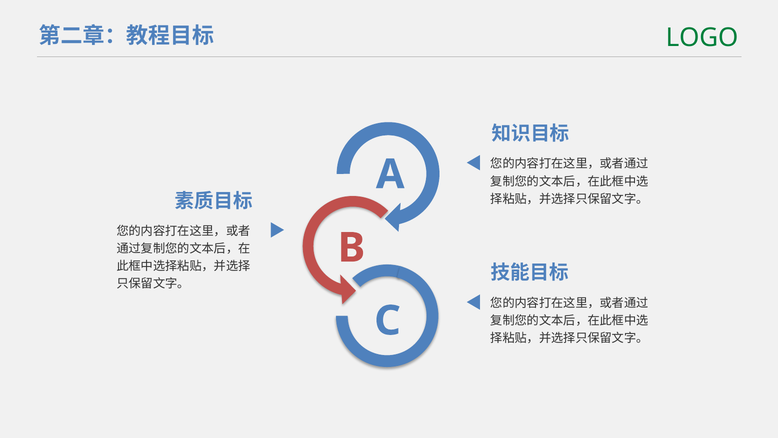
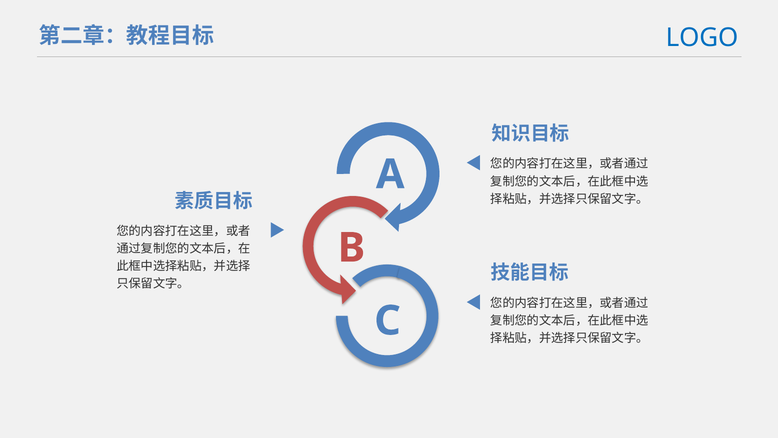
LOGO colour: green -> blue
